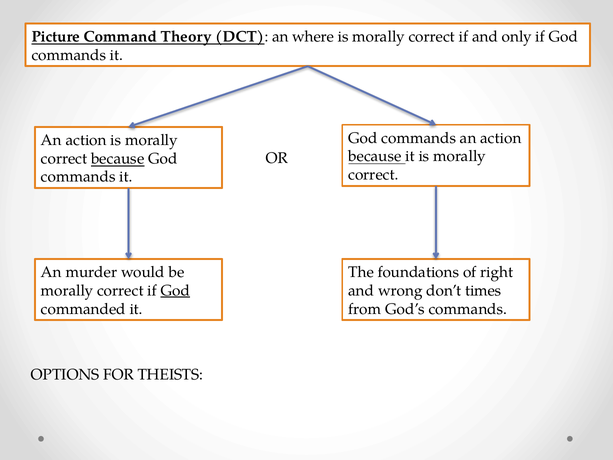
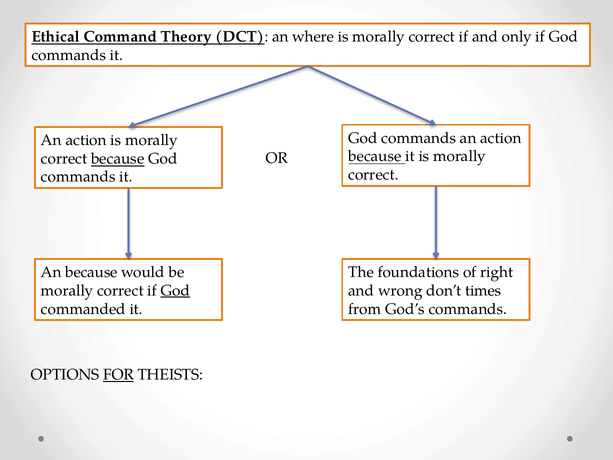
Picture: Picture -> Ethical
An murder: murder -> because
FOR underline: none -> present
